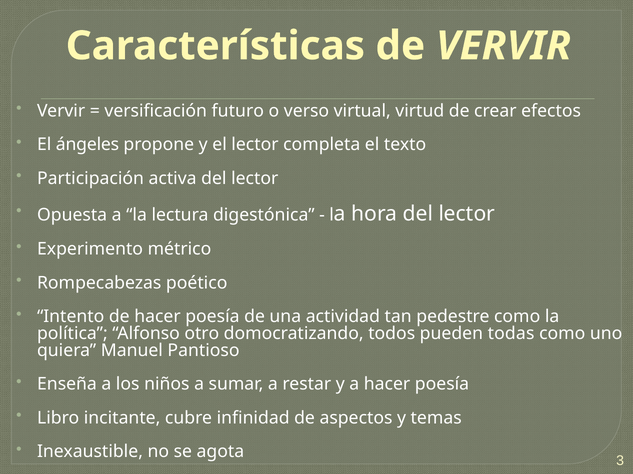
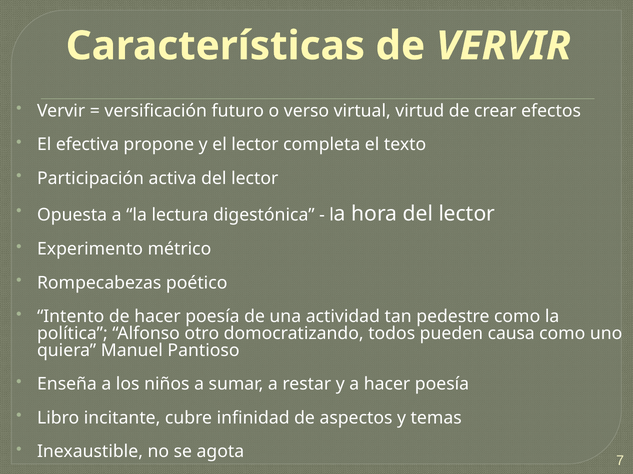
ángeles: ángeles -> efectiva
todas: todas -> causa
3: 3 -> 7
